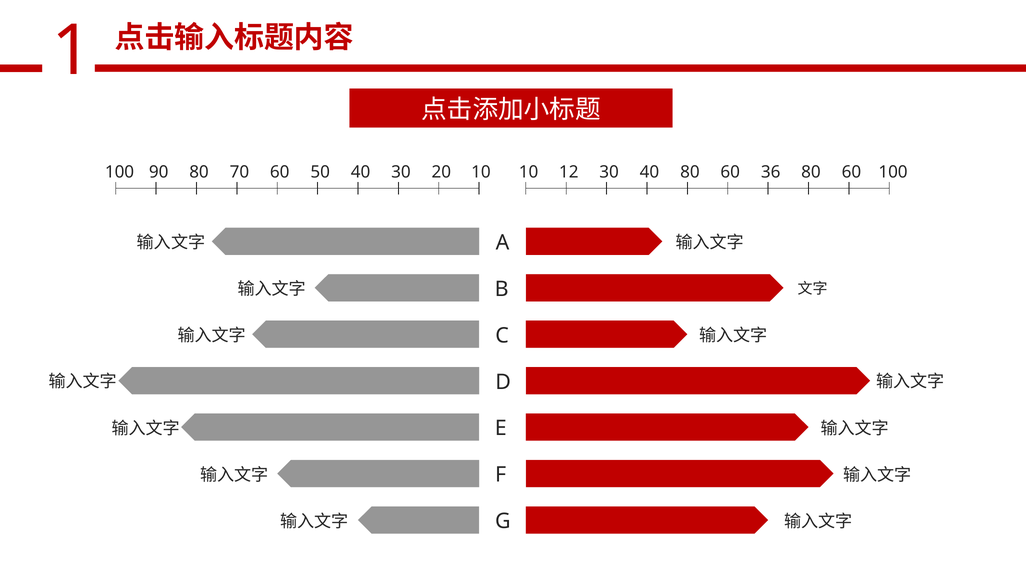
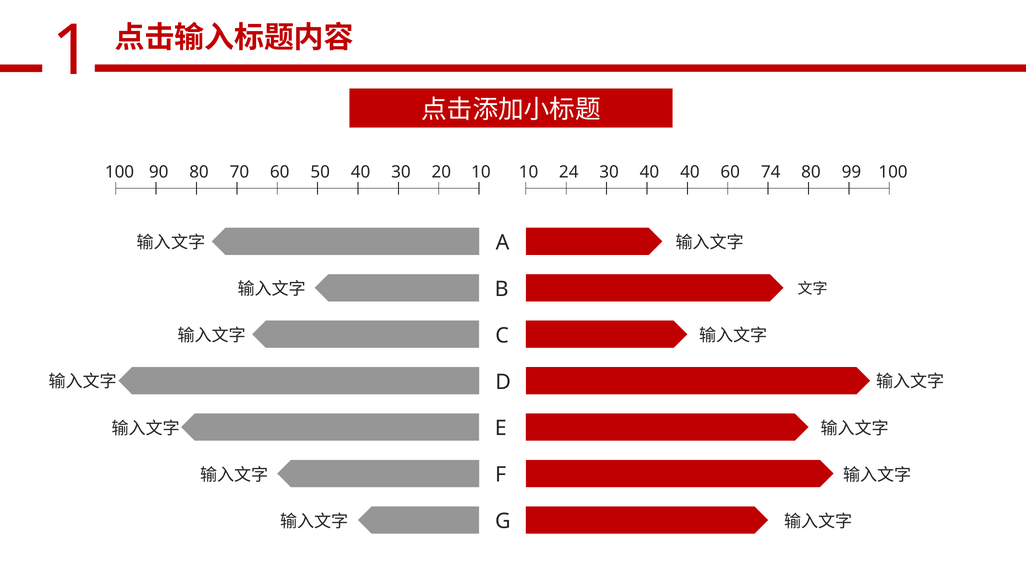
12: 12 -> 24
40 80: 80 -> 40
36: 36 -> 74
60 at (851, 172): 60 -> 99
